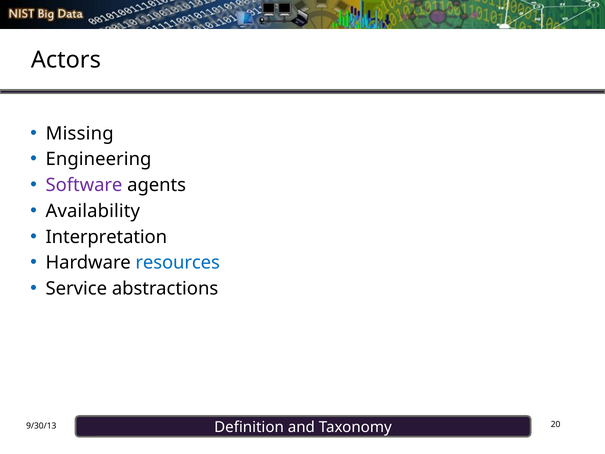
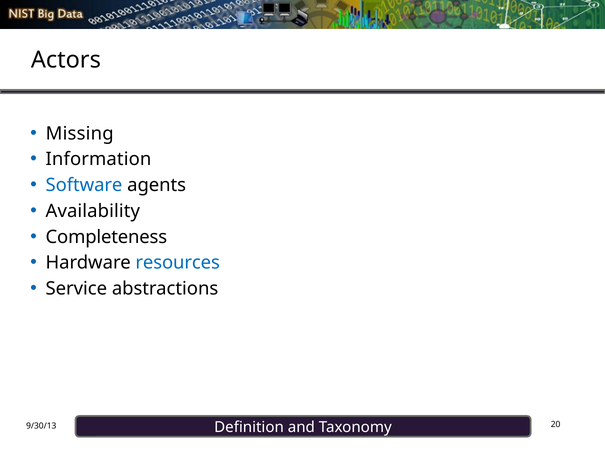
Engineering: Engineering -> Information
Software colour: purple -> blue
Interpretation: Interpretation -> Completeness
